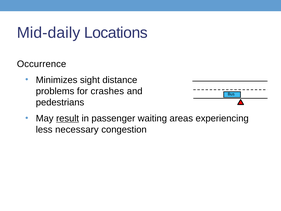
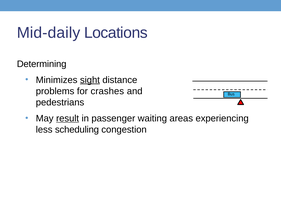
Occurrence: Occurrence -> Determining
sight underline: none -> present
necessary: necessary -> scheduling
